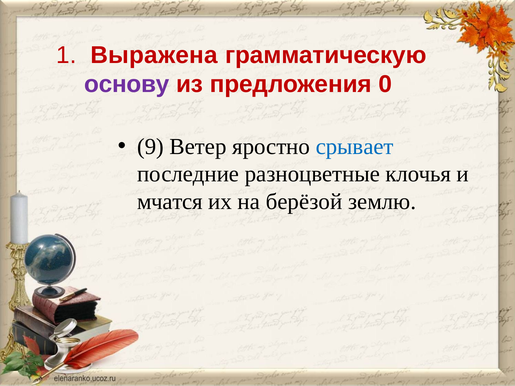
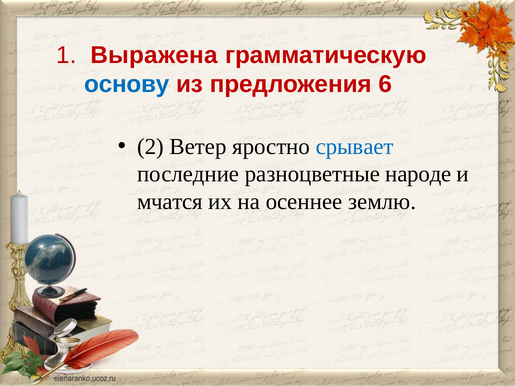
основу colour: purple -> blue
0: 0 -> 6
9: 9 -> 2
клочья: клочья -> народе
берёзой: берёзой -> осеннее
